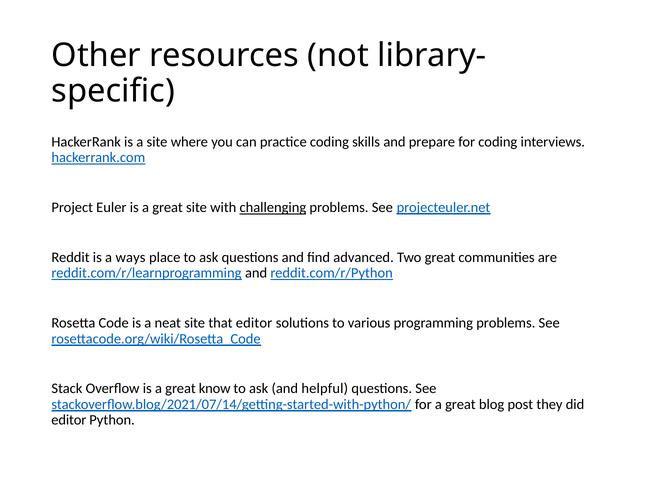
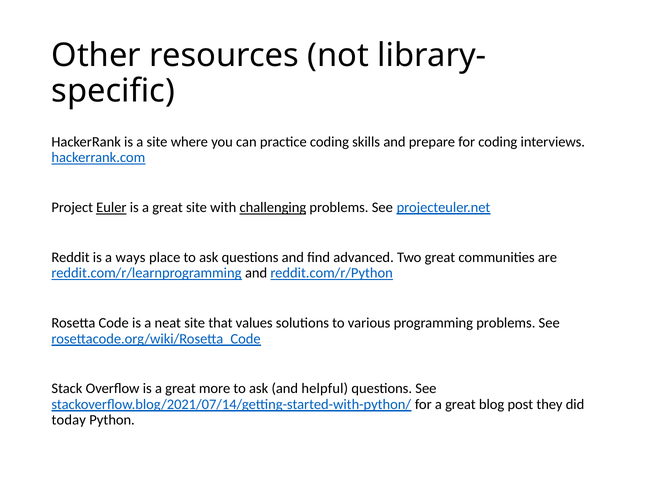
Euler underline: none -> present
that editor: editor -> values
know: know -> more
editor at (69, 420): editor -> today
